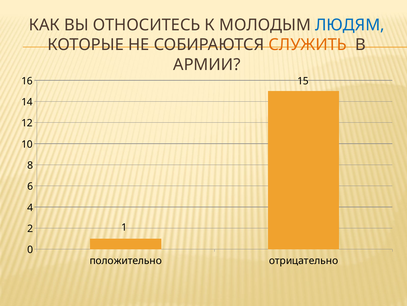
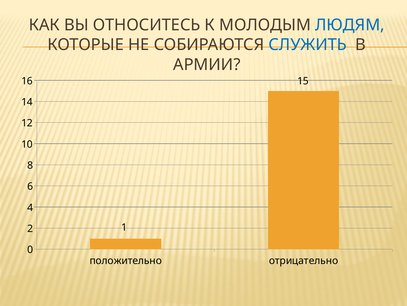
СЛУЖИТЬ colour: orange -> blue
